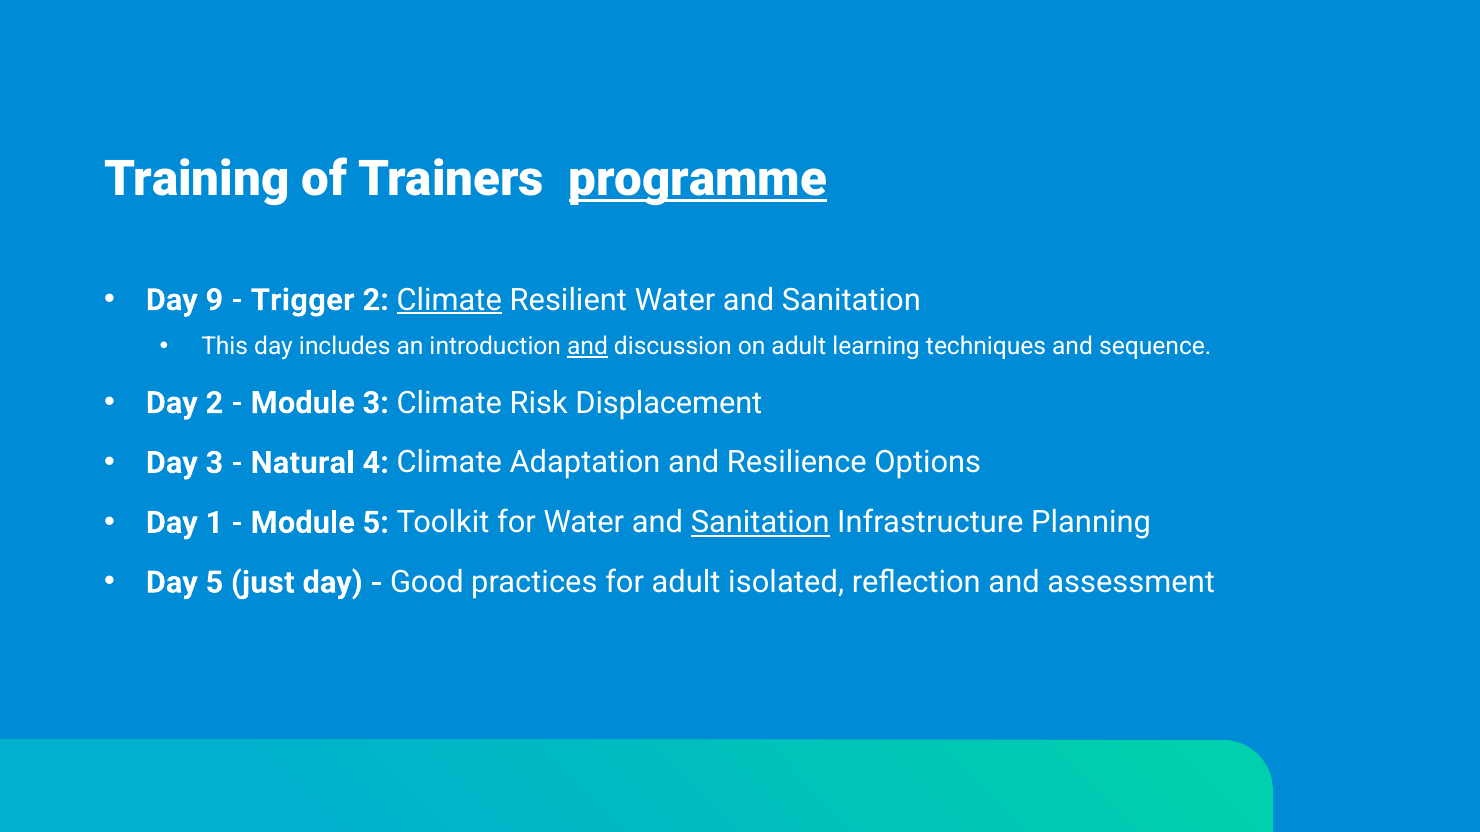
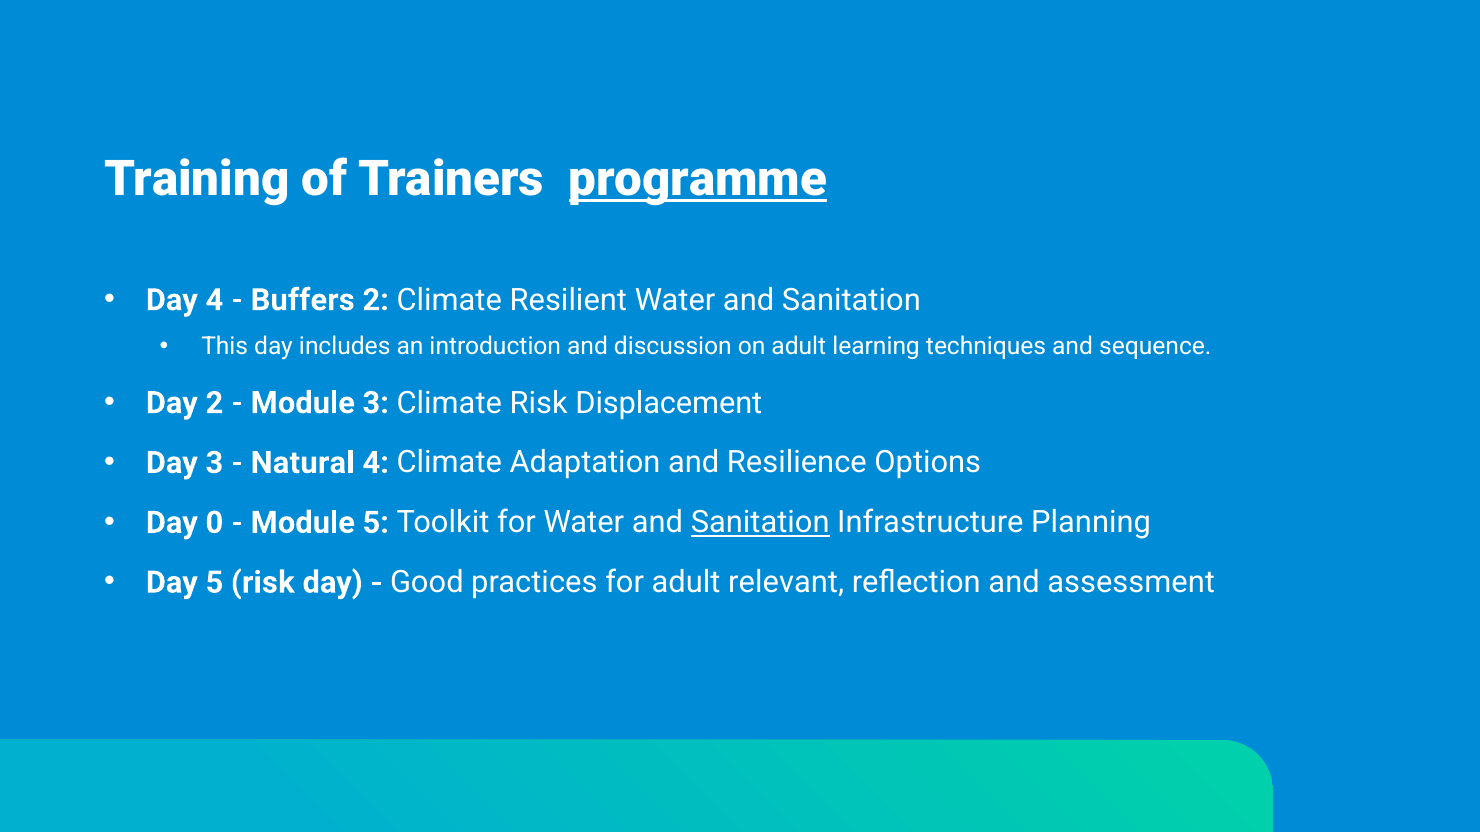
Day 9: 9 -> 4
Trigger: Trigger -> Buffers
Climate at (449, 300) underline: present -> none
and at (587, 347) underline: present -> none
1: 1 -> 0
5 just: just -> risk
isolated: isolated -> relevant
